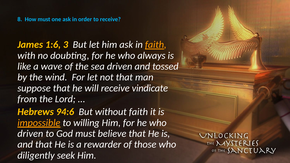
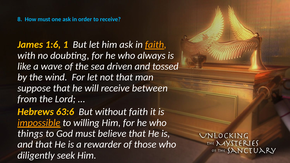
3: 3 -> 1
vindicate: vindicate -> between
94:6: 94:6 -> 63:6
driven at (30, 134): driven -> things
